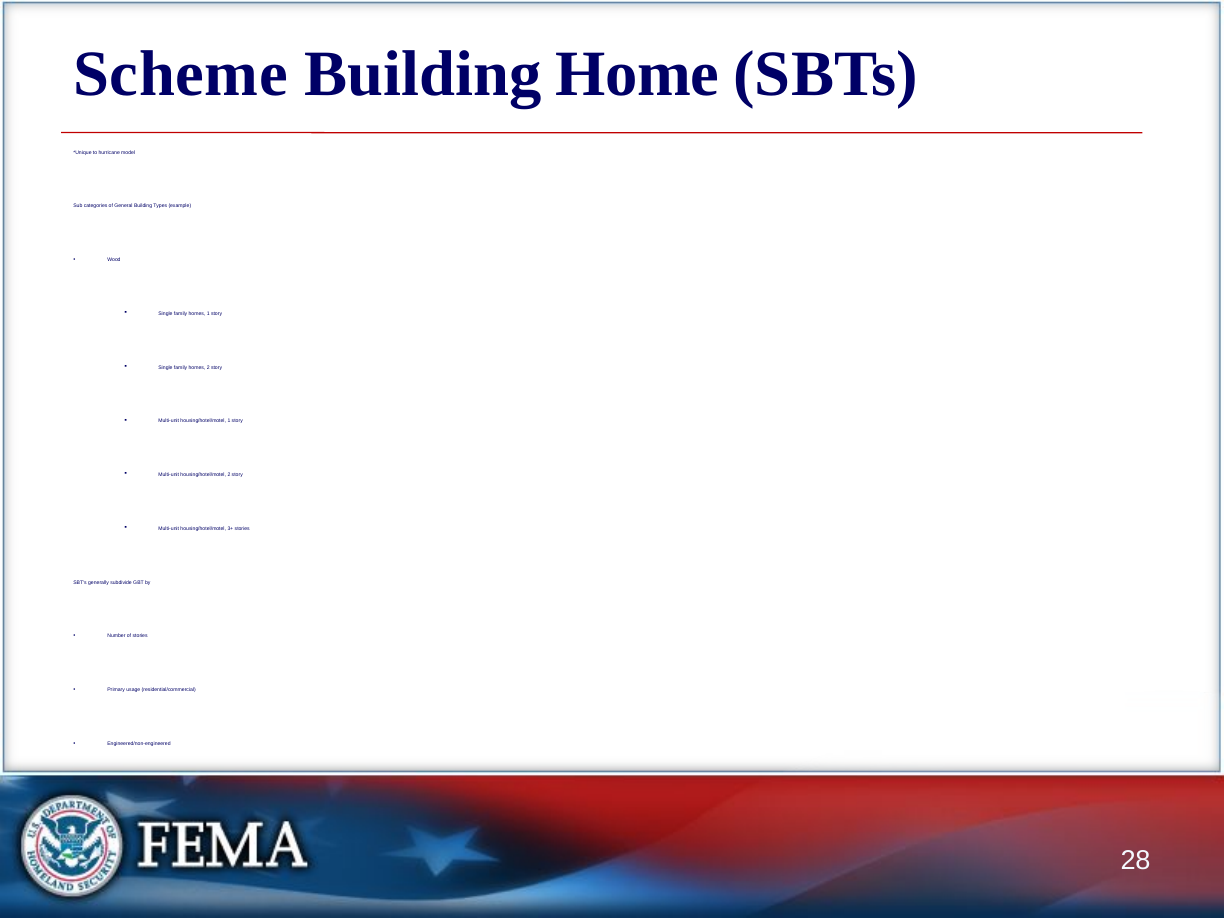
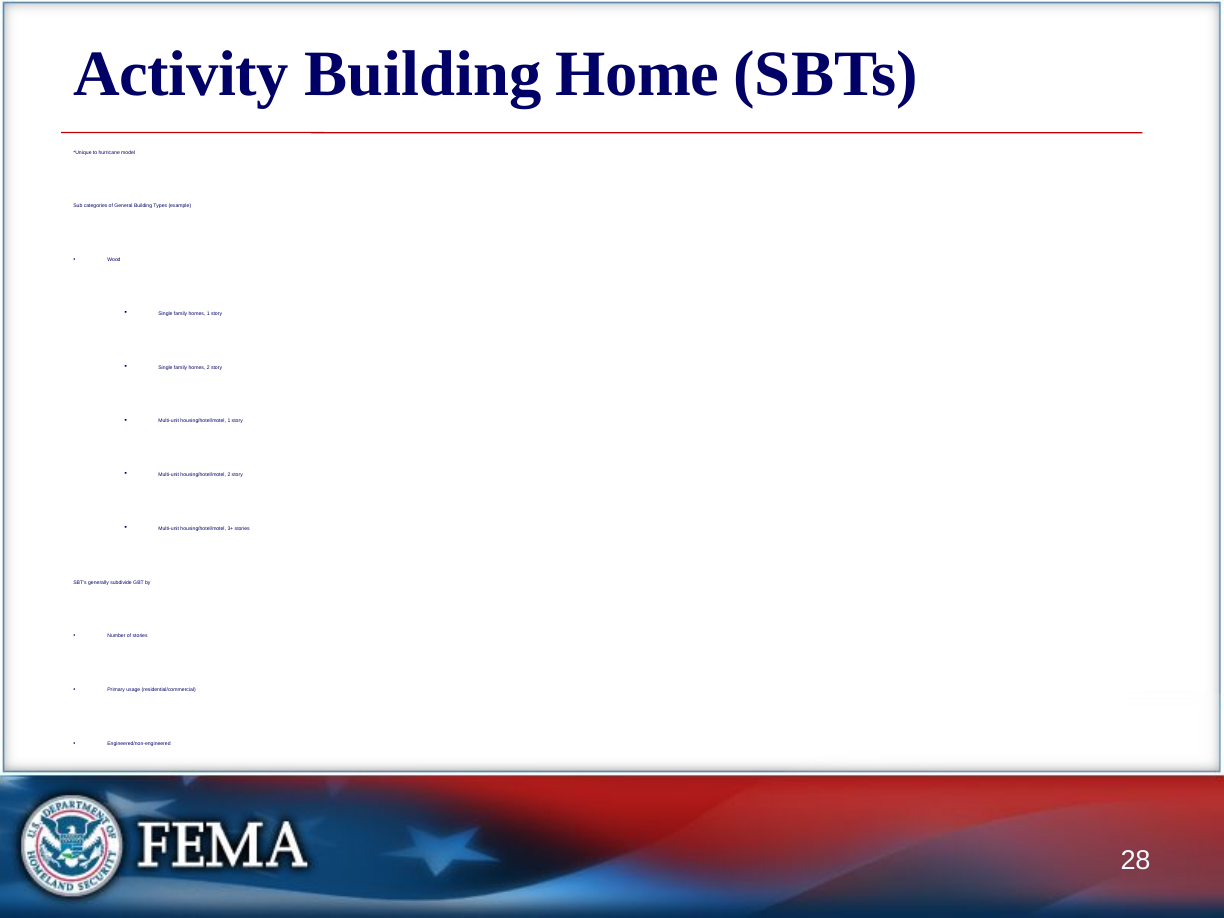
Scheme: Scheme -> Activity
